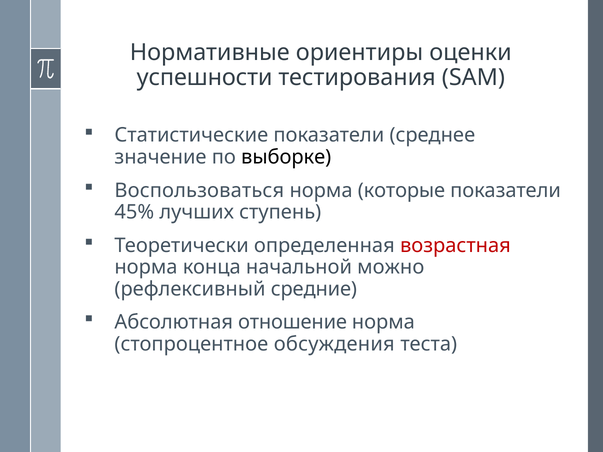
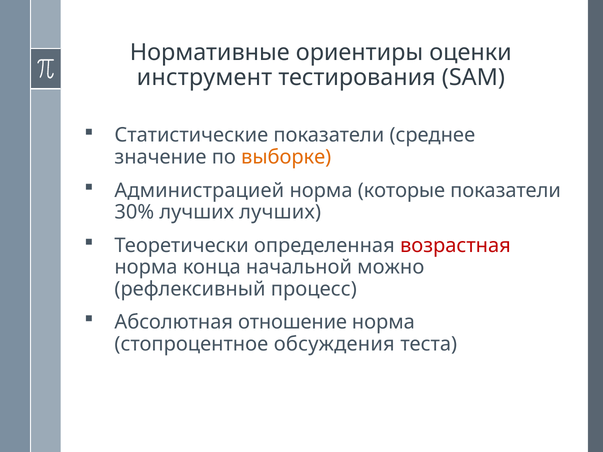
успешности: успешности -> инструмент
выборке colour: black -> orange
Воспользоваться: Воспользоваться -> Администрацией
45%: 45% -> 30%
лучших ступень: ступень -> лучших
средние: средние -> процесс
